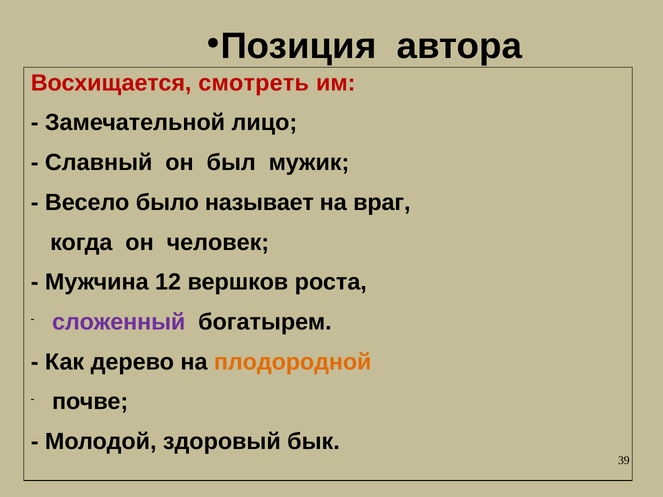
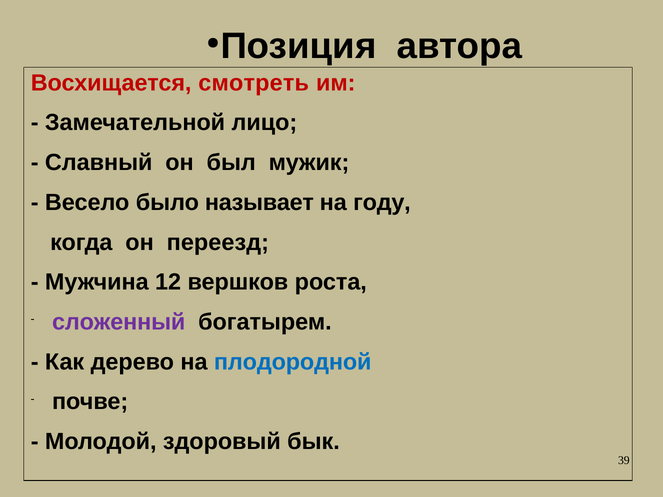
враг: враг -> году
человек: человек -> переезд
плодородной colour: orange -> blue
